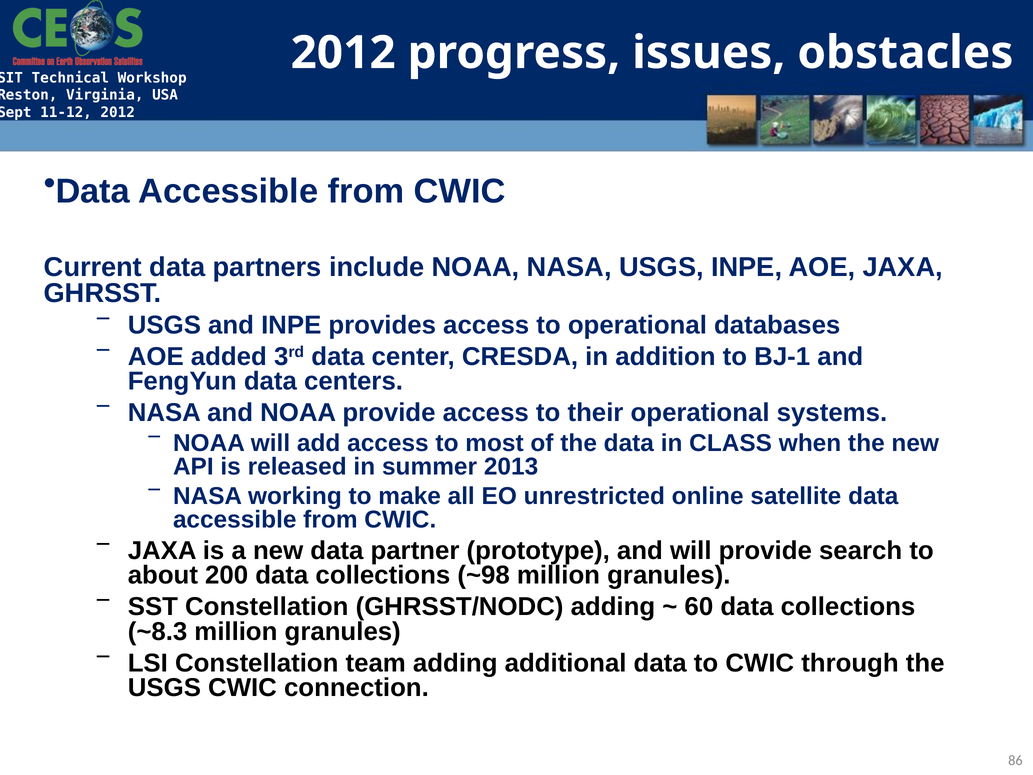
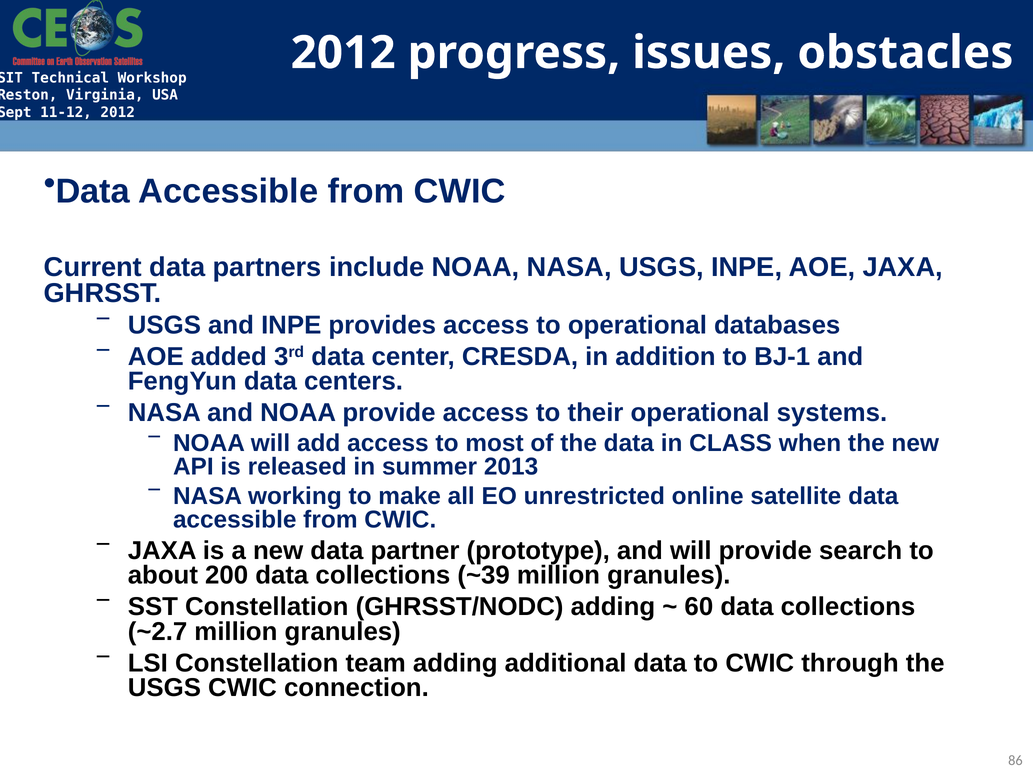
~98: ~98 -> ~39
~8.3: ~8.3 -> ~2.7
